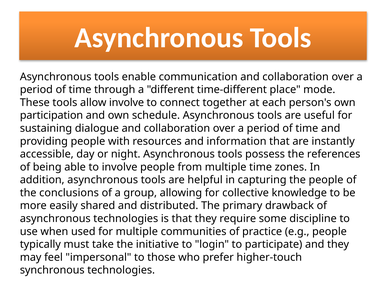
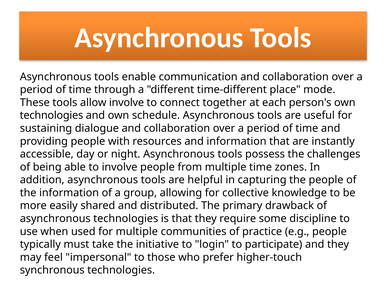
participation at (51, 115): participation -> technologies
references: references -> challenges
the conclusions: conclusions -> information
